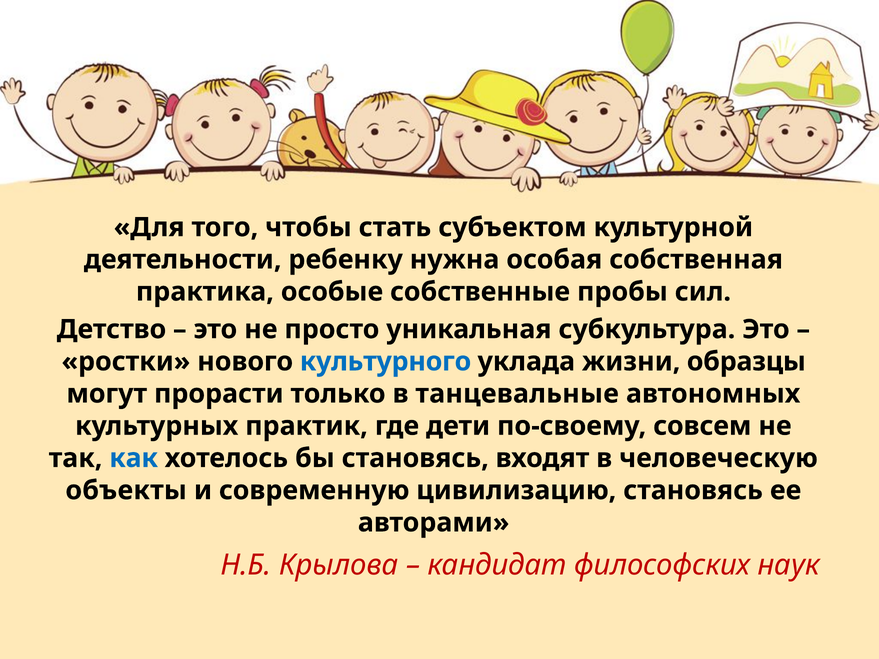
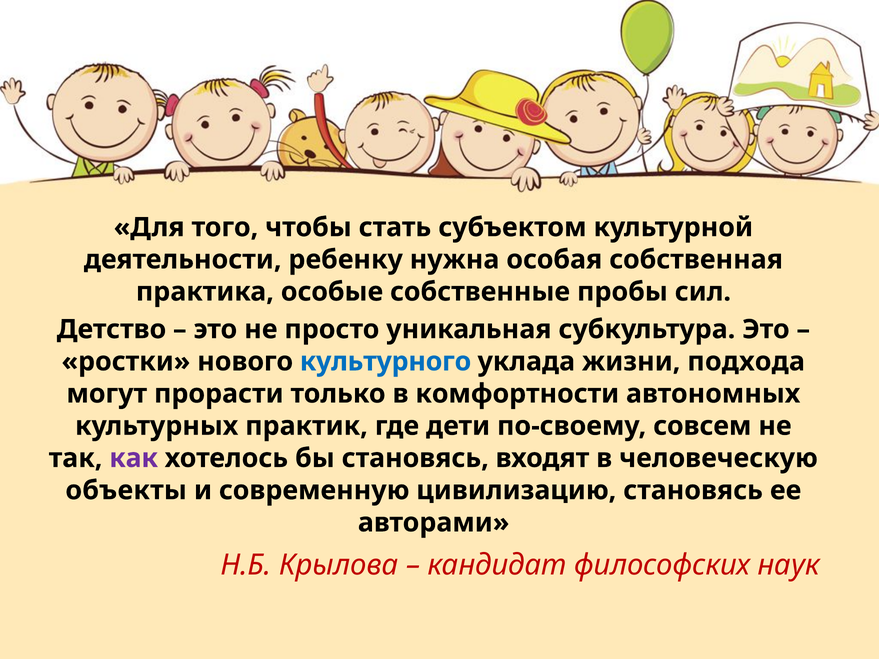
образцы: образцы -> подхода
танцевальные: танцевальные -> комфортности
как colour: blue -> purple
